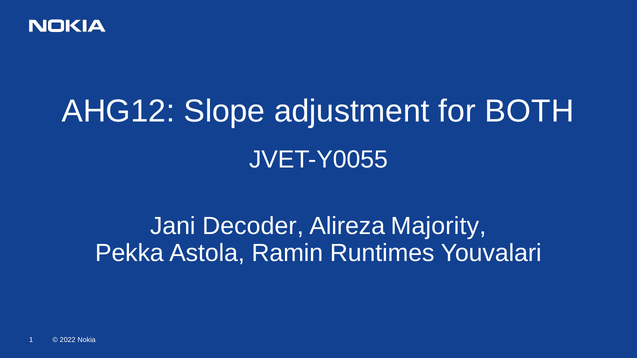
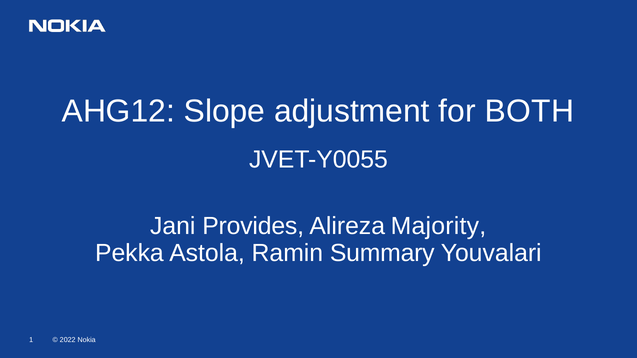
Decoder: Decoder -> Provides
Runtimes: Runtimes -> Summary
